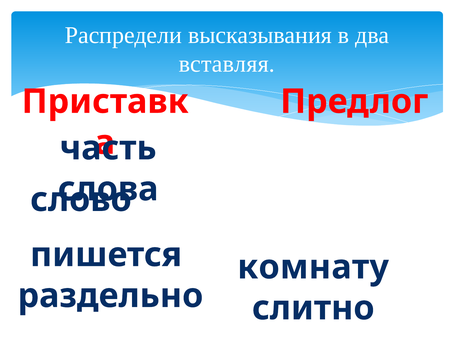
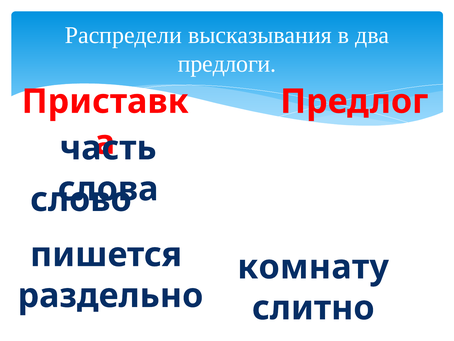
вставляя: вставляя -> предлоги
